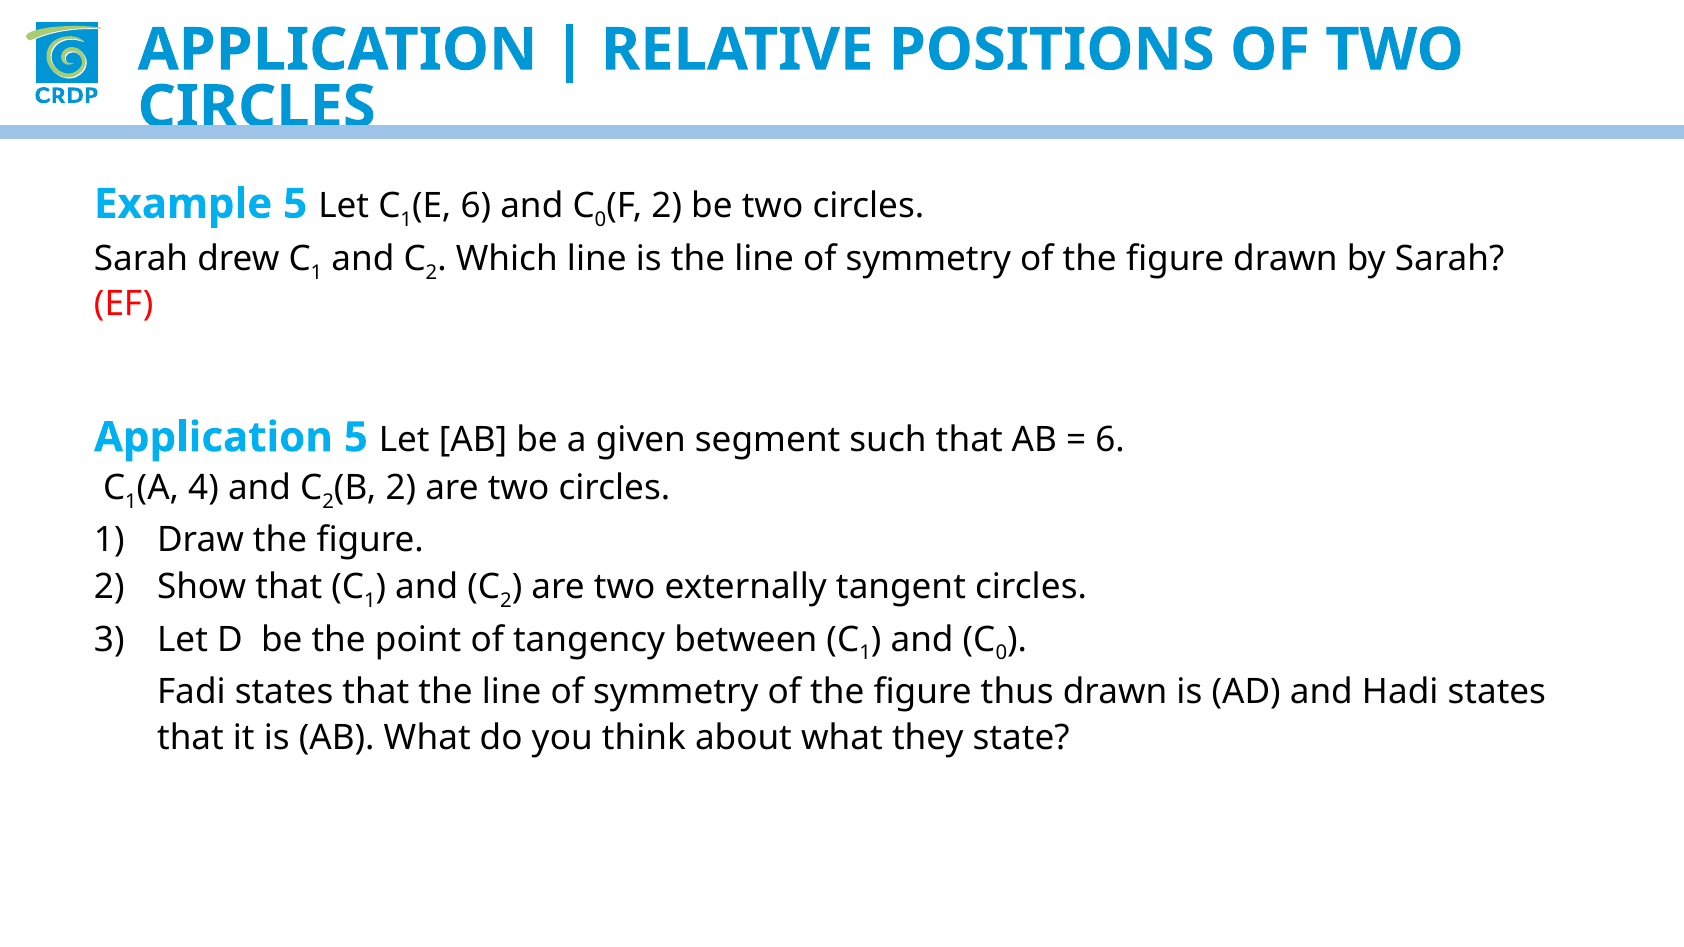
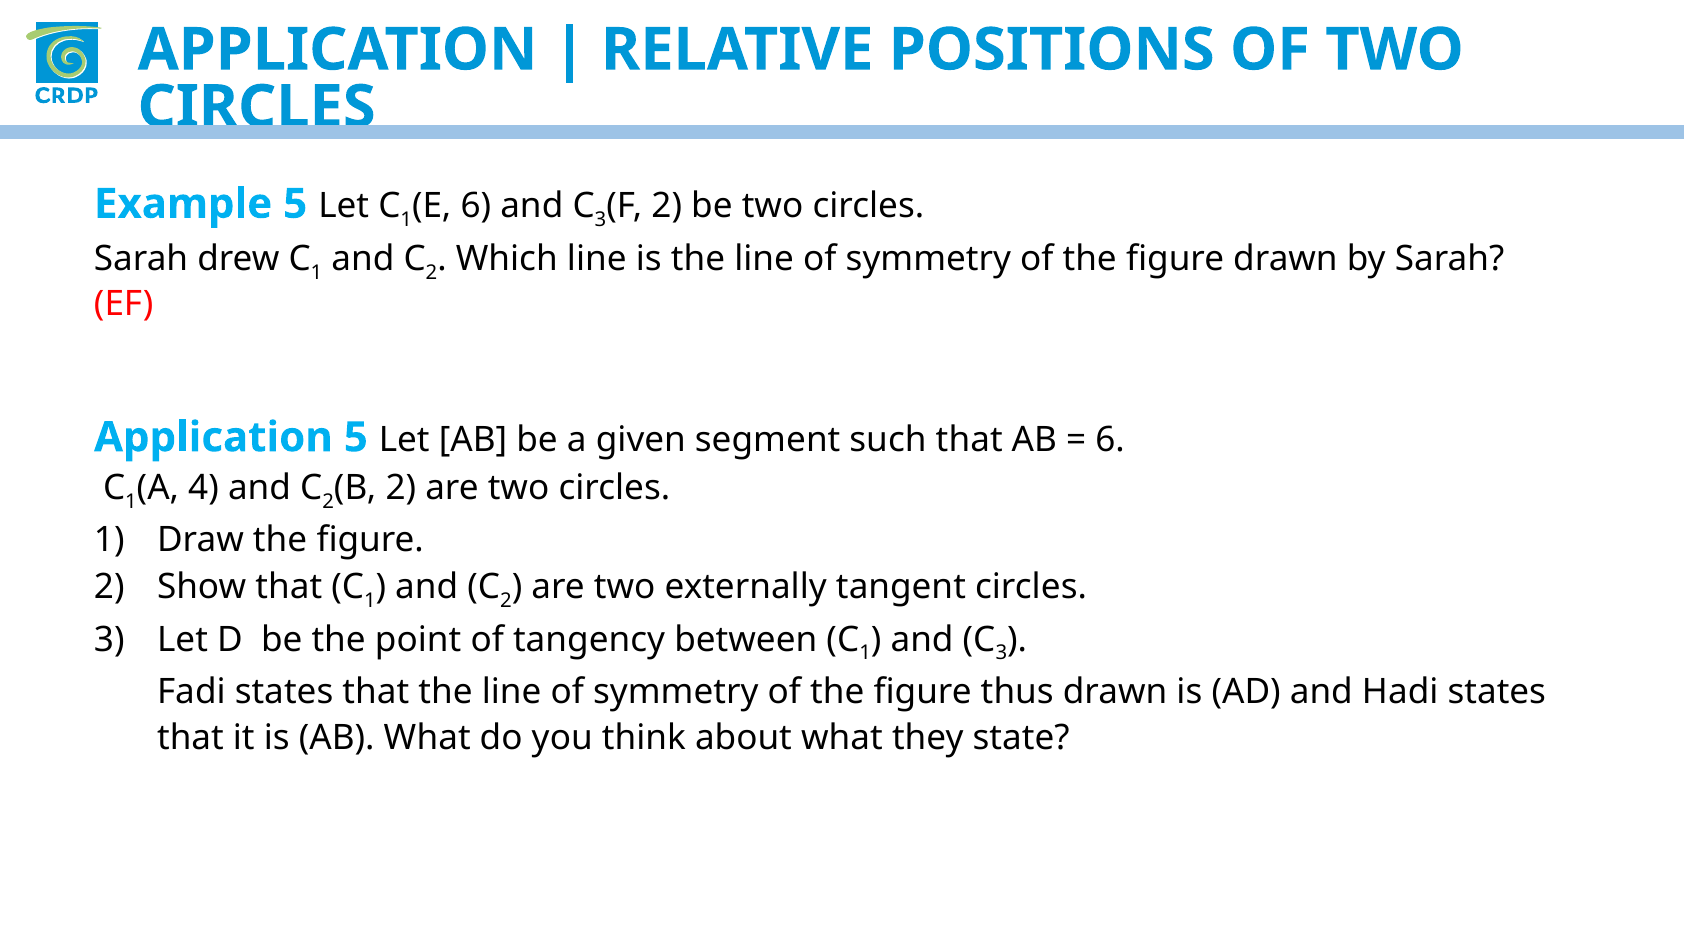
0 at (601, 220): 0 -> 3
0 at (1001, 653): 0 -> 3
